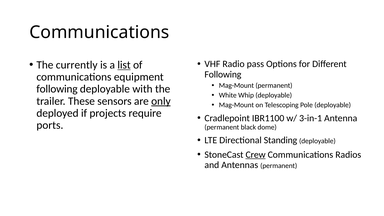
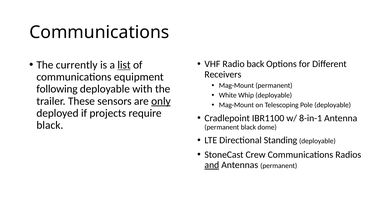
pass: pass -> back
Following at (223, 74): Following -> Receivers
3-in-1: 3-in-1 -> 8-in-1
ports at (50, 125): ports -> black
Crew underline: present -> none
and underline: none -> present
